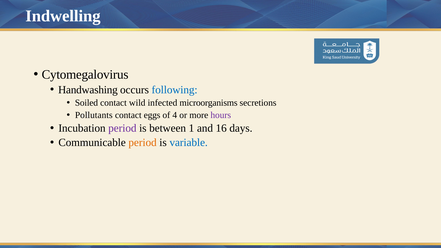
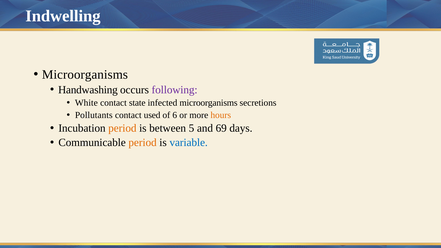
Cytomegalovirus at (85, 75): Cytomegalovirus -> Microorganisms
following colour: blue -> purple
Soiled: Soiled -> White
wild: wild -> state
eggs: eggs -> used
4: 4 -> 6
hours colour: purple -> orange
period at (122, 128) colour: purple -> orange
1: 1 -> 5
16: 16 -> 69
